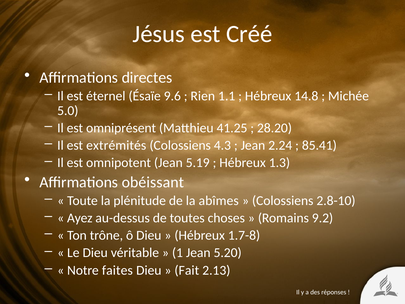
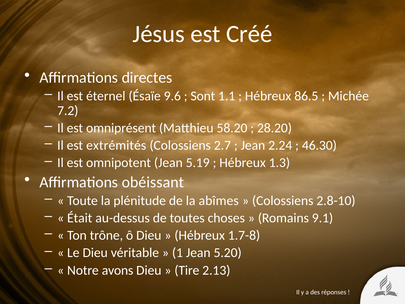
Rien: Rien -> Sont
14.8: 14.8 -> 86.5
5.0: 5.0 -> 7.2
41.25: 41.25 -> 58.20
4.3: 4.3 -> 2.7
85.41: 85.41 -> 46.30
Ayez: Ayez -> Était
9.2: 9.2 -> 9.1
faites: faites -> avons
Fait: Fait -> Tire
